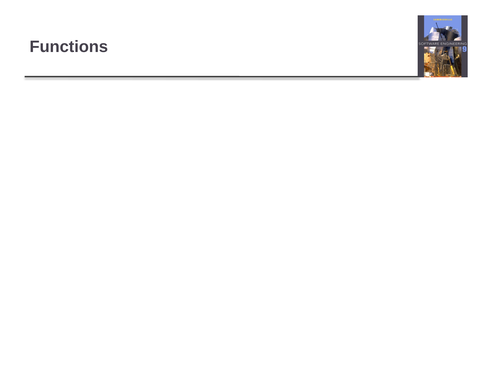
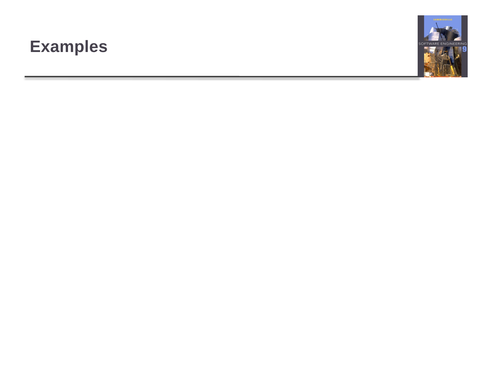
Functions at (69, 47): Functions -> Examples
